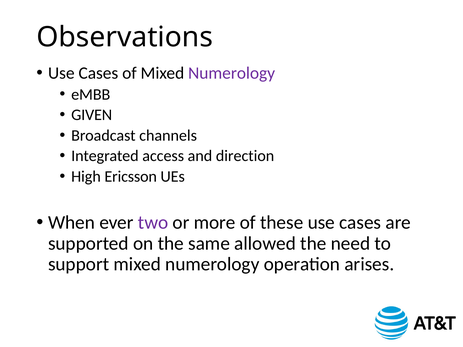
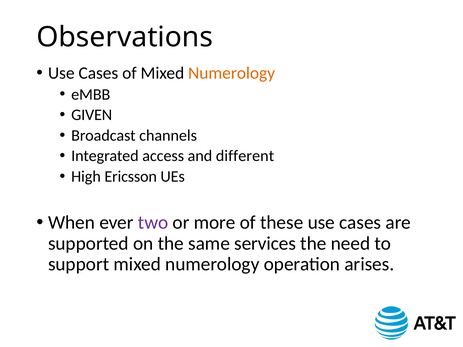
Numerology at (232, 73) colour: purple -> orange
direction: direction -> different
allowed: allowed -> services
